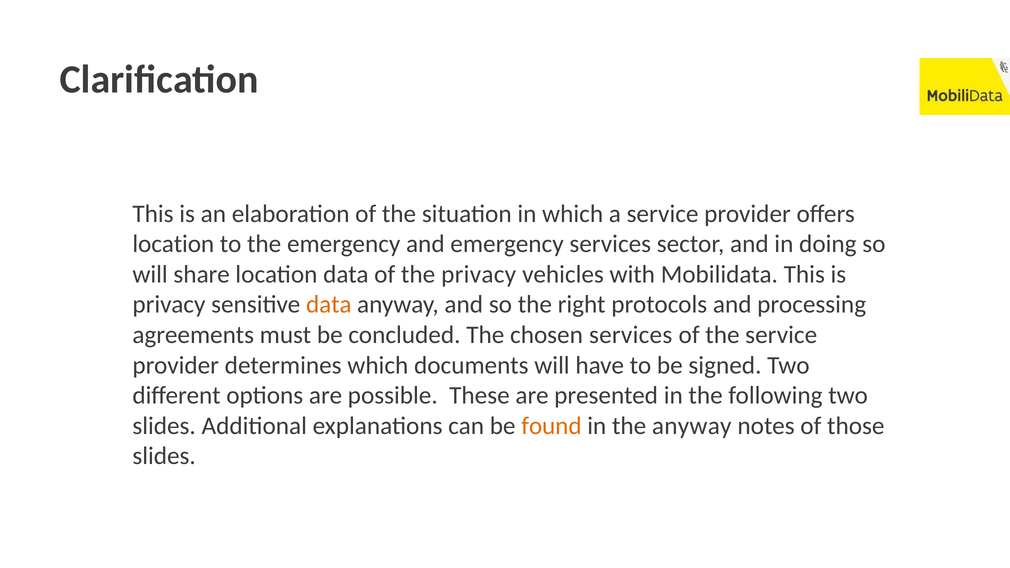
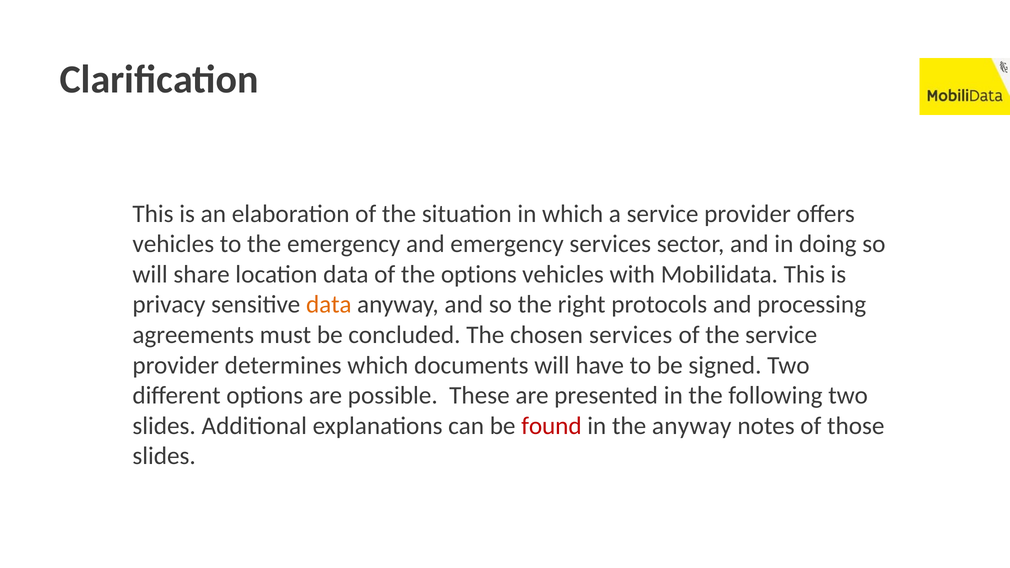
location at (173, 244): location -> vehicles
the privacy: privacy -> options
found colour: orange -> red
